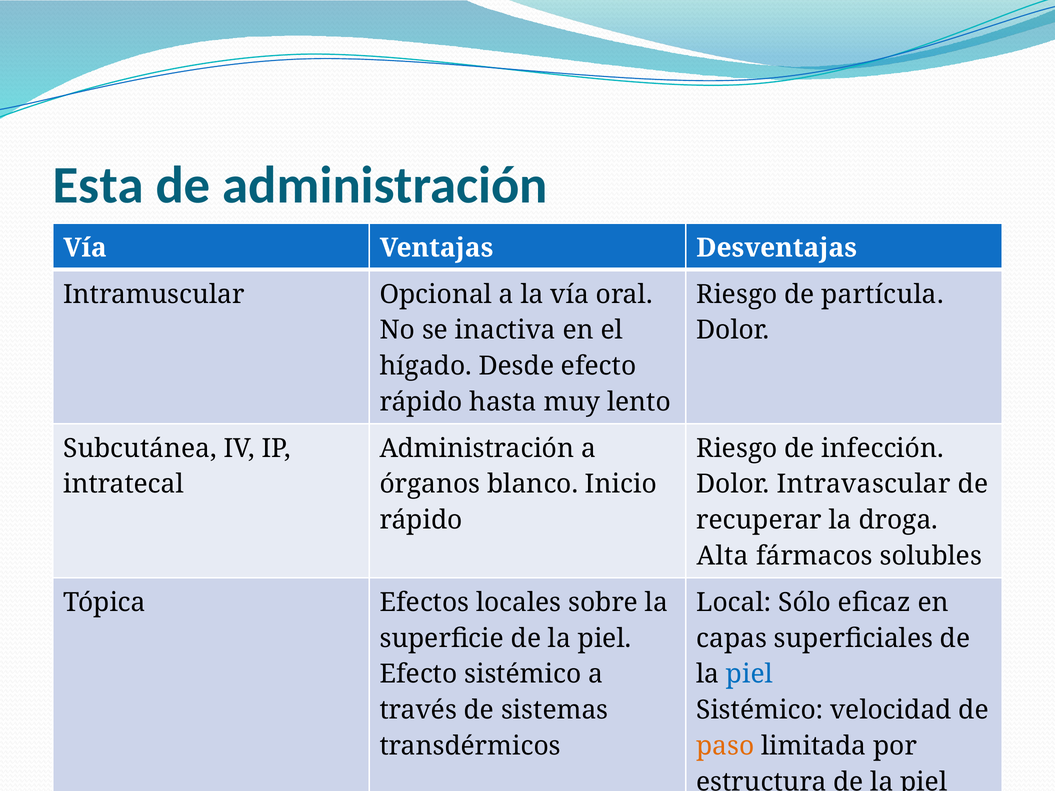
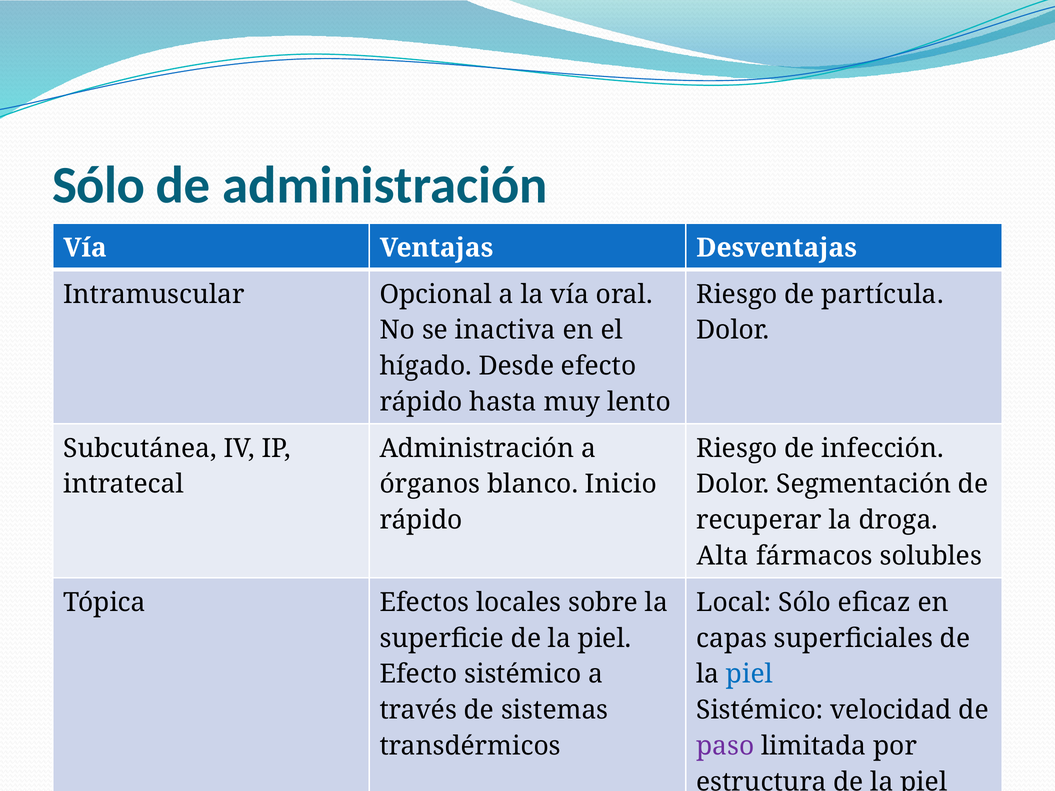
Esta at (98, 185): Esta -> Sólo
Intravascular: Intravascular -> Segmentación
paso colour: orange -> purple
